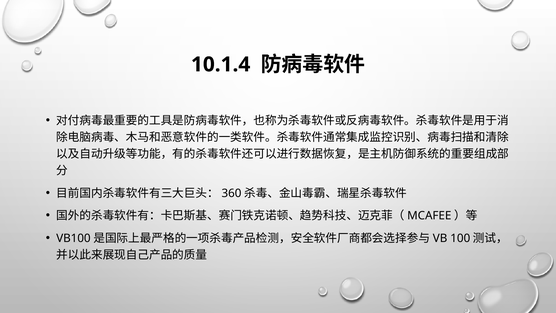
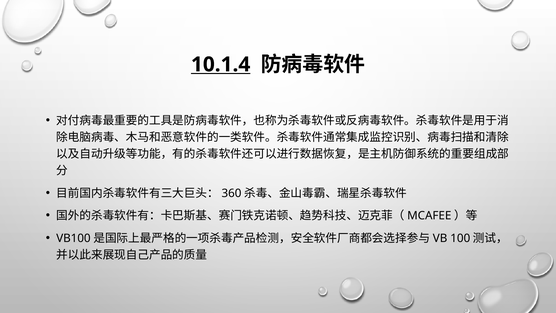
10.1.4 underline: none -> present
